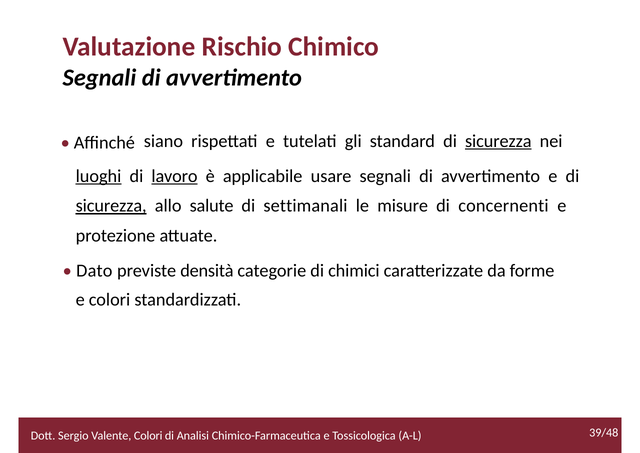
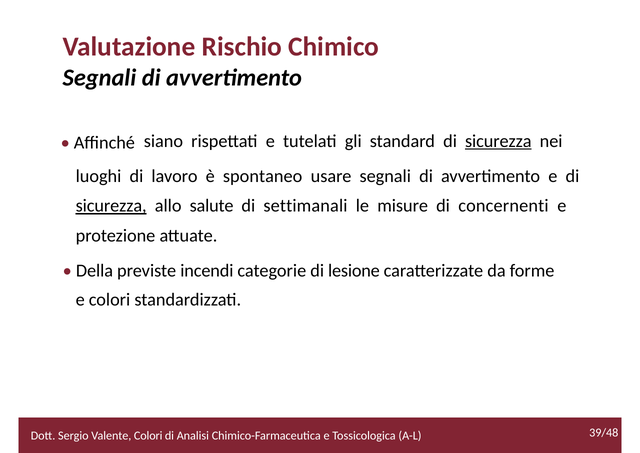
luoghi underline: present -> none
lavoro underline: present -> none
applicabile: applicabile -> spontaneo
Dato: Dato -> Della
densità: densità -> incendi
chimici: chimici -> lesione
